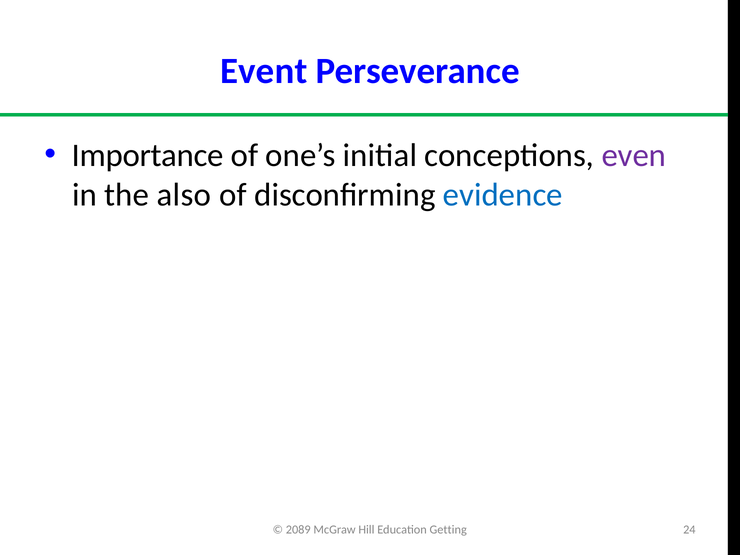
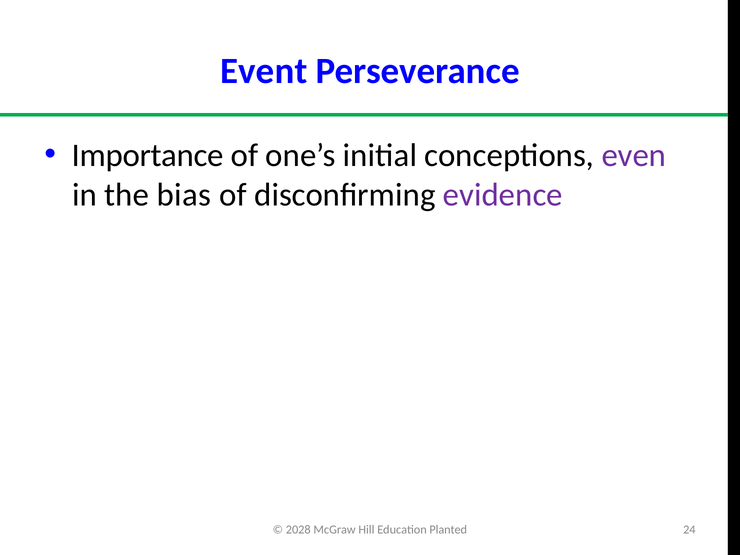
also: also -> bias
evidence colour: blue -> purple
2089: 2089 -> 2028
Getting: Getting -> Planted
